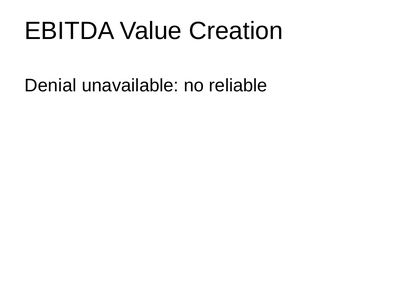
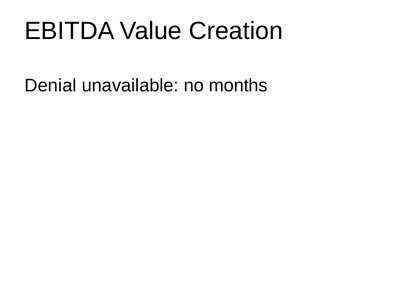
reliable: reliable -> months
